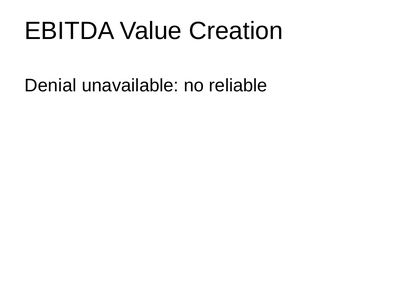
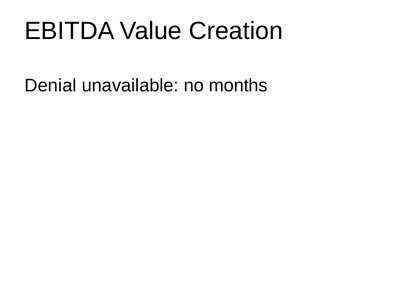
reliable: reliable -> months
